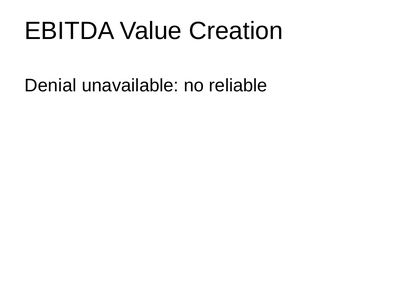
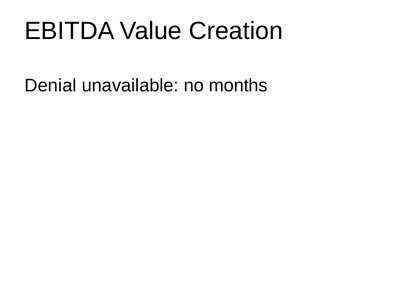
reliable: reliable -> months
